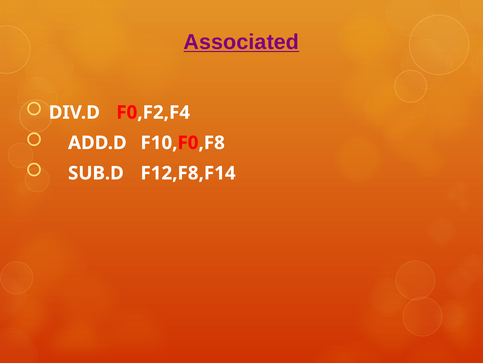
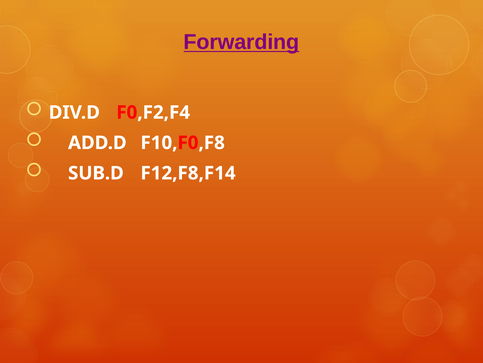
Associated: Associated -> Forwarding
